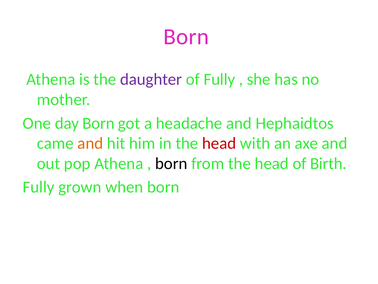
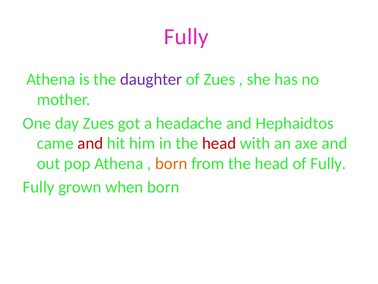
Born at (186, 37): Born -> Fully
of Fully: Fully -> Zues
day Born: Born -> Zues
and at (90, 143) colour: orange -> red
born at (171, 163) colour: black -> orange
of Birth: Birth -> Fully
